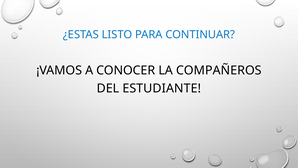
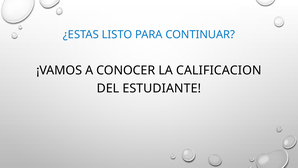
COMPAÑEROS: COMPAÑEROS -> CALIFICACION
